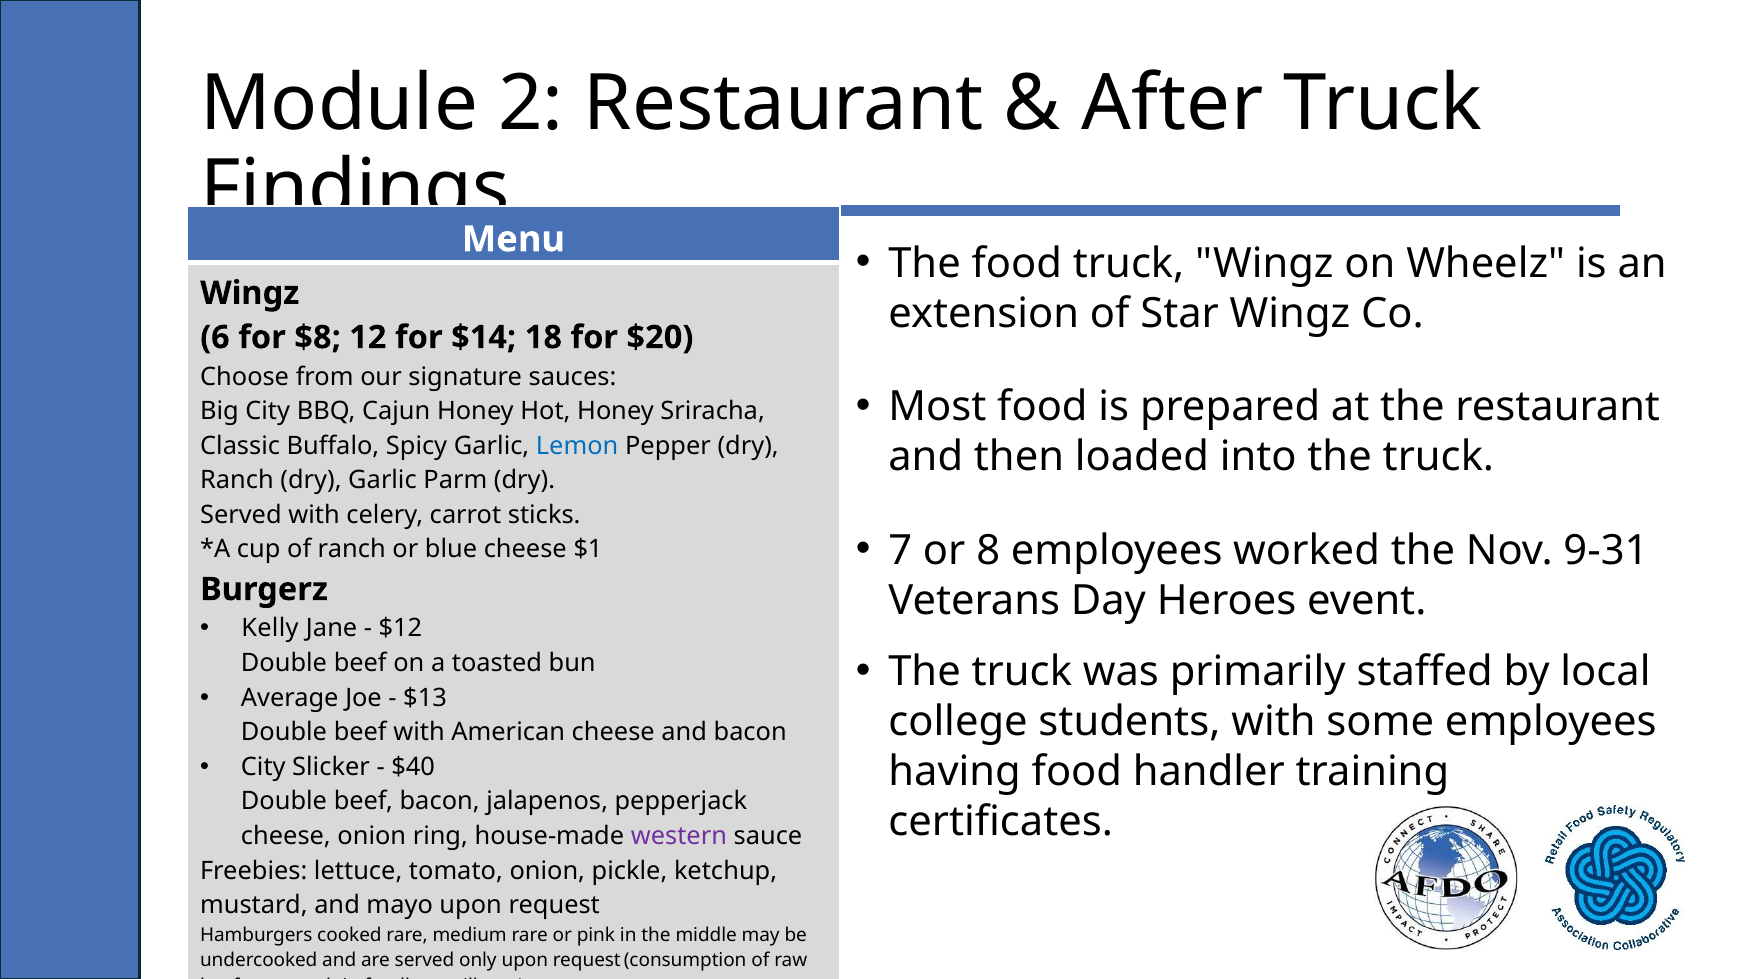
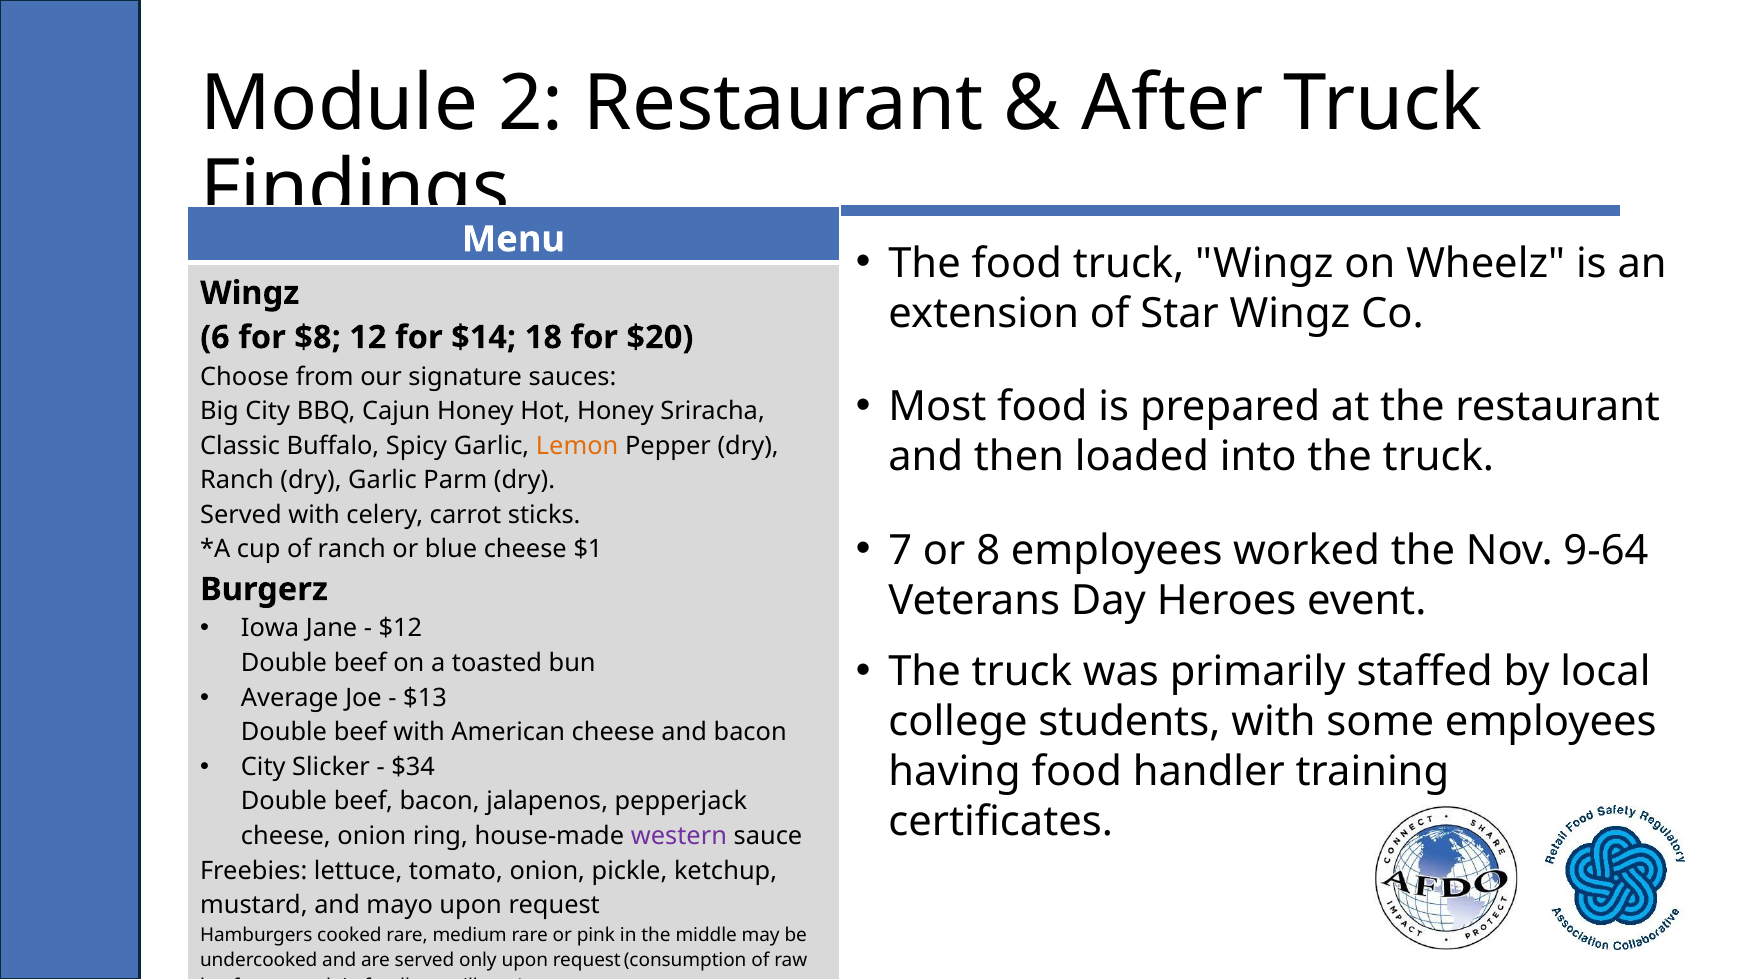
Lemon colour: blue -> orange
9-31: 9-31 -> 9-64
Kelly: Kelly -> Iowa
$40: $40 -> $34
